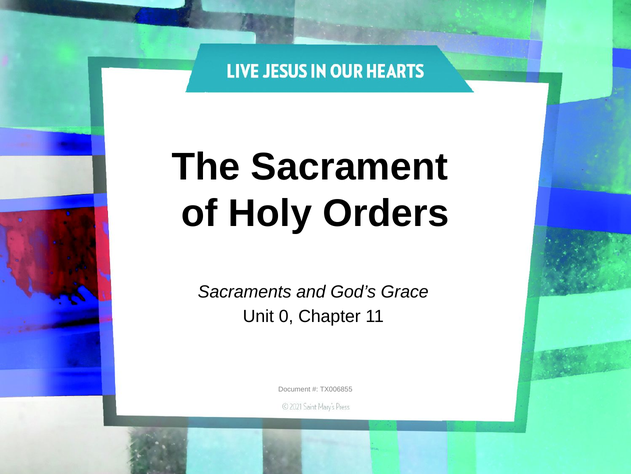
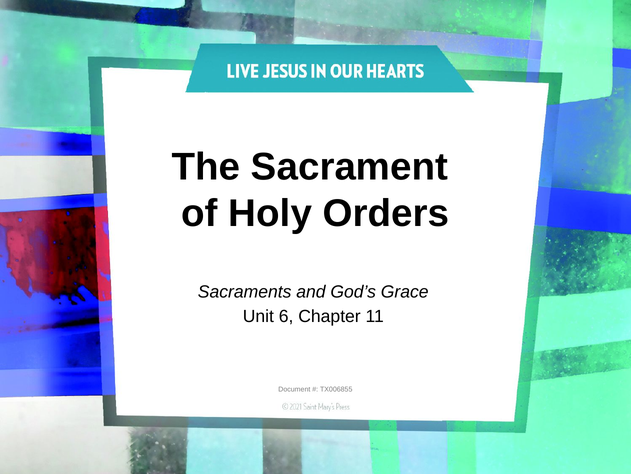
0: 0 -> 6
